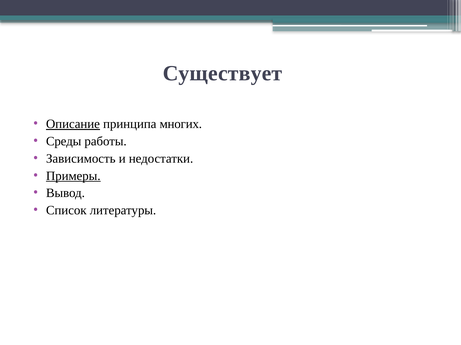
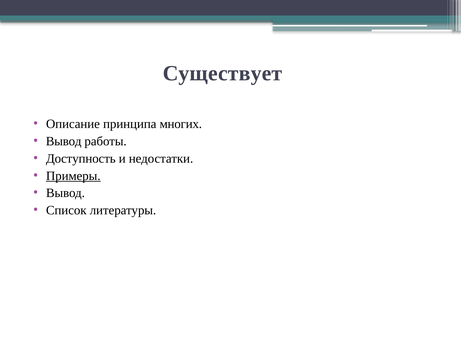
Описание underline: present -> none
Среды at (64, 142): Среды -> Вывод
Зависимость: Зависимость -> Доступность
